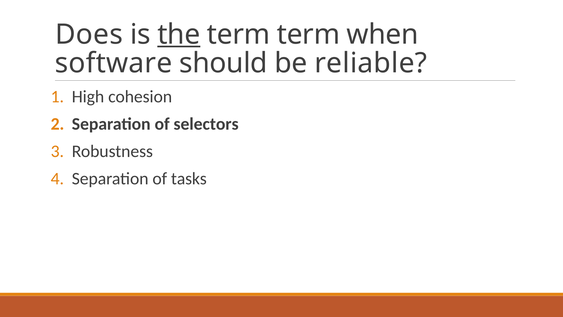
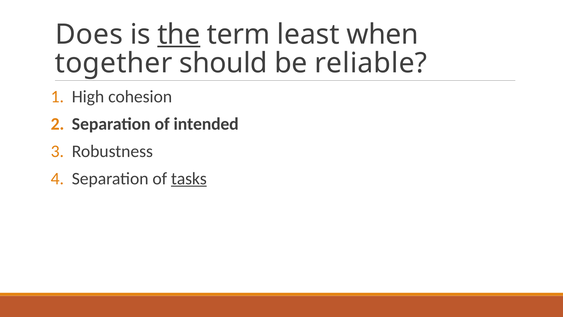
term term: term -> least
software: software -> together
selectors: selectors -> intended
tasks underline: none -> present
